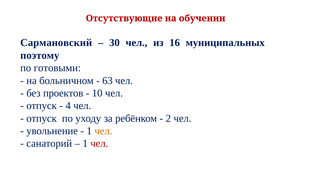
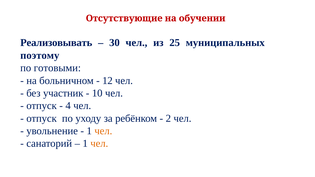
Сармановский: Сармановский -> Реализовывать
16: 16 -> 25
63: 63 -> 12
проектов: проектов -> участник
чел at (99, 144) colour: red -> orange
